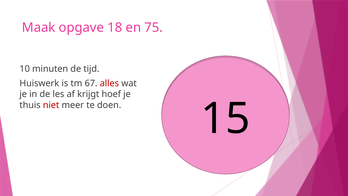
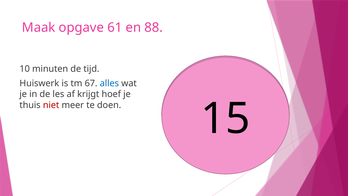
18: 18 -> 61
75: 75 -> 88
alles colour: red -> blue
